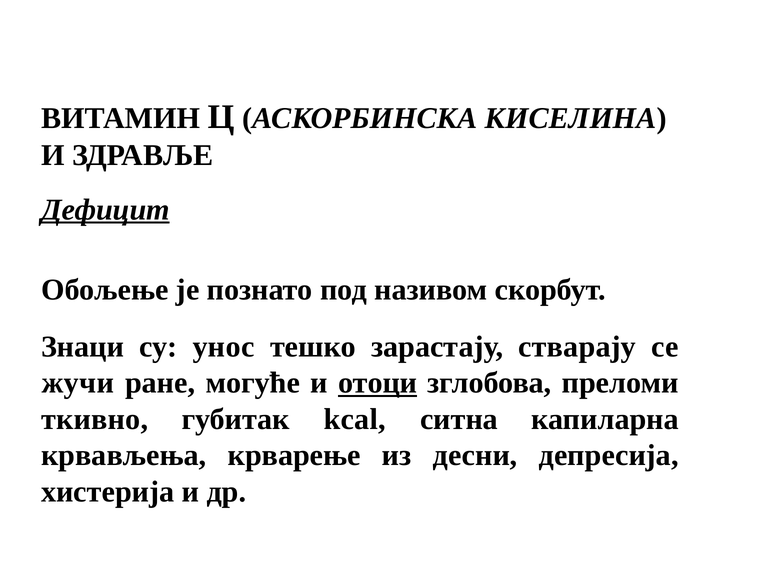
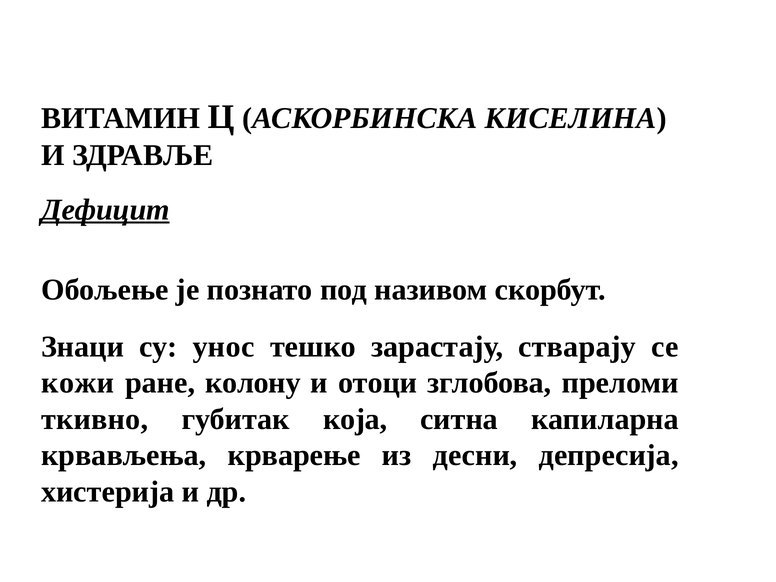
жучи: жучи -> кожи
могуће: могуће -> колону
отоци underline: present -> none
kcаl: kcаl -> која
